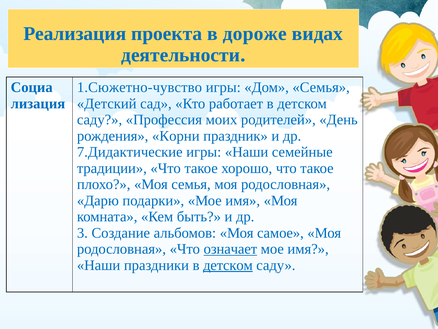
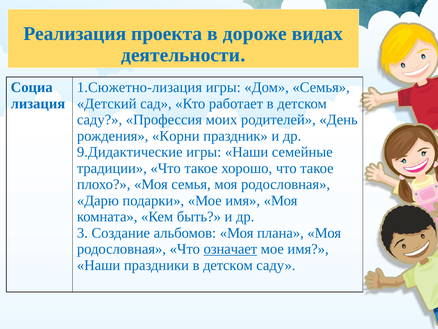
1.Сюжетно-чувство: 1.Сюжетно-чувство -> 1.Сюжетно-лизация
7.Дидактические: 7.Дидактические -> 9.Дидактические
самое: самое -> плана
детском at (228, 265) underline: present -> none
